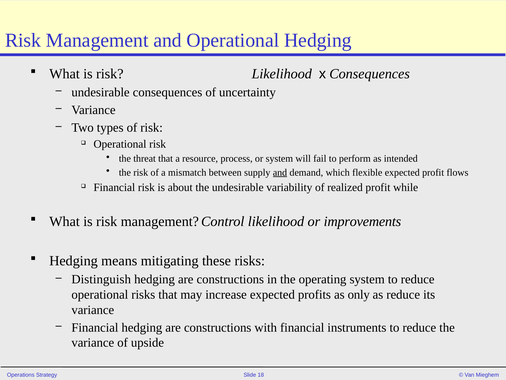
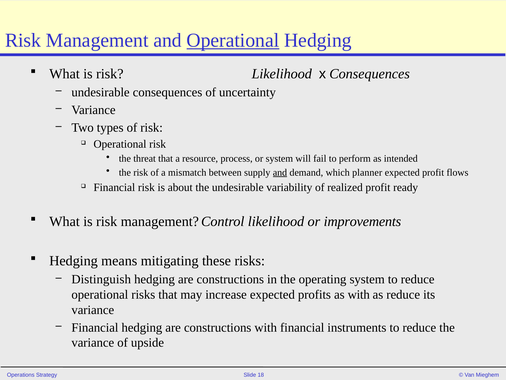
Operational at (233, 40) underline: none -> present
flexible: flexible -> planner
while: while -> ready
as only: only -> with
